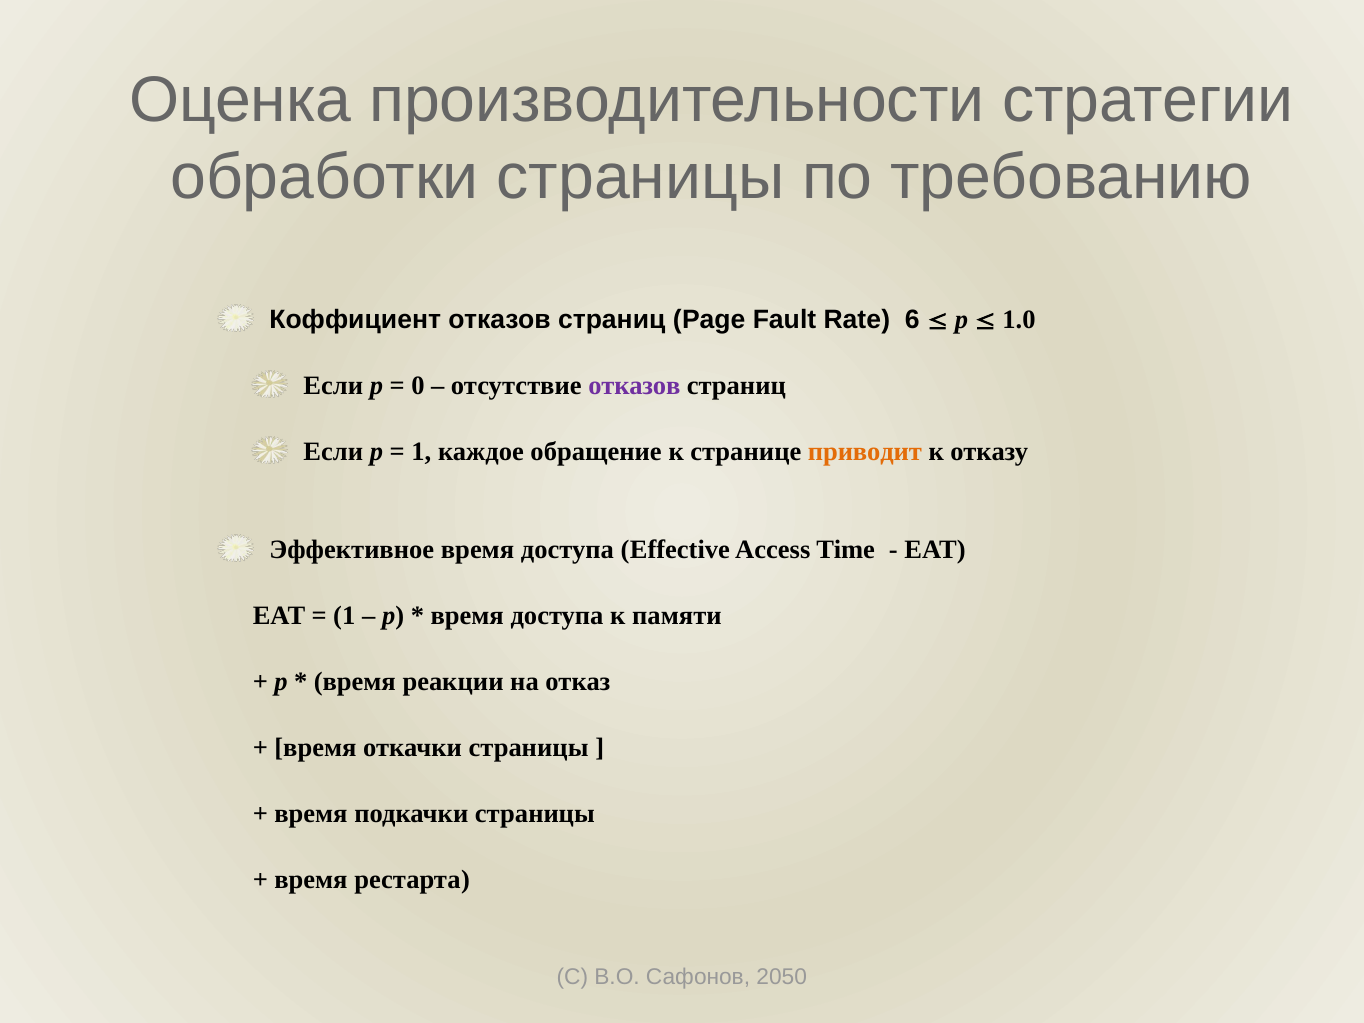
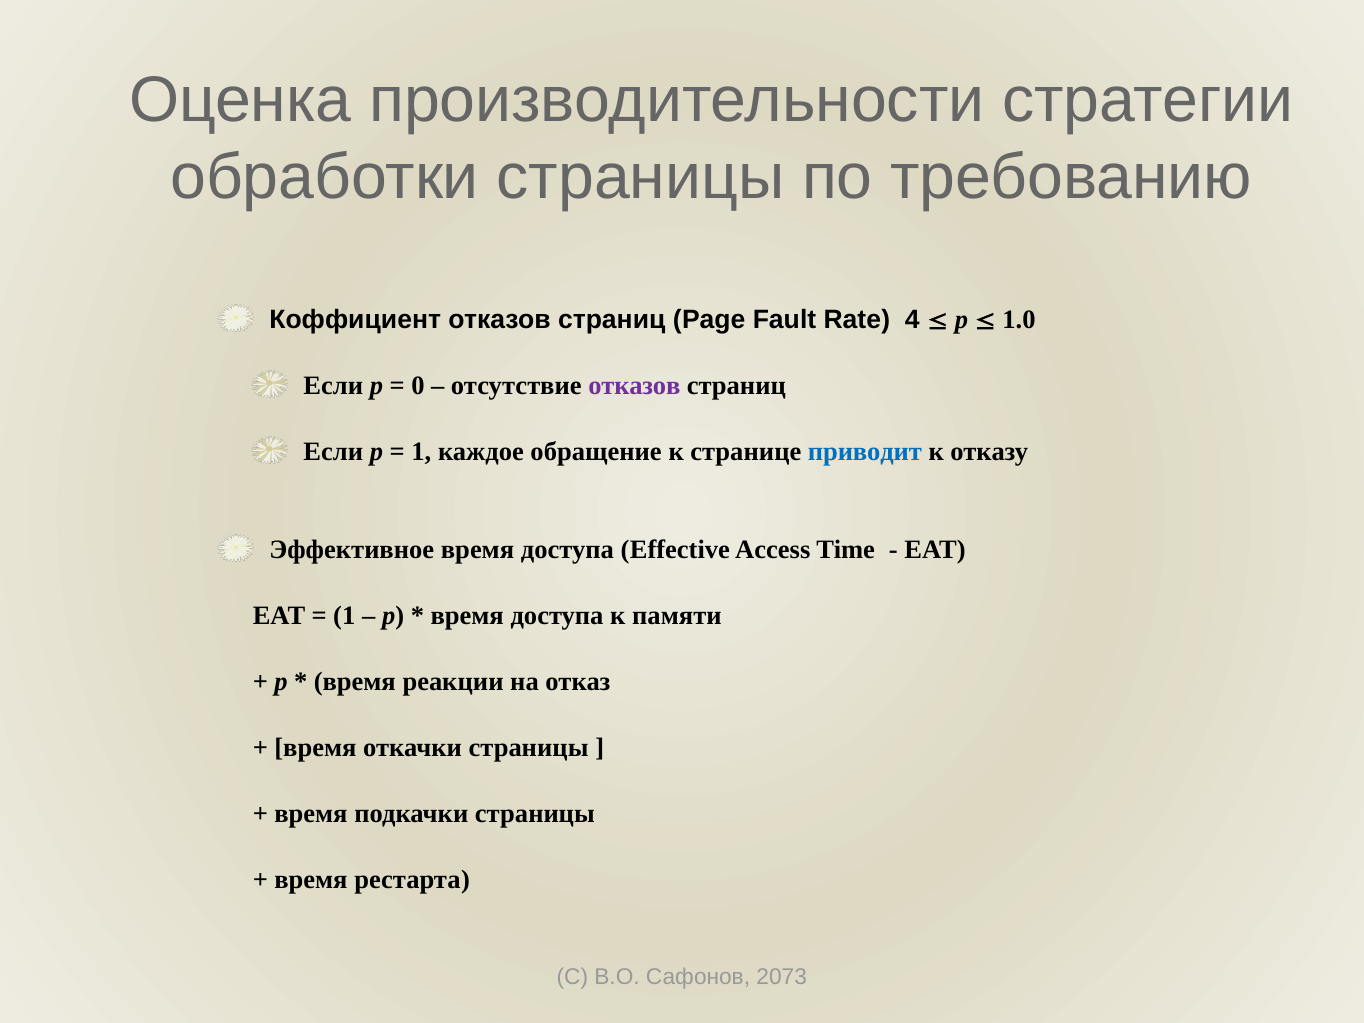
6: 6 -> 4
приводит colour: orange -> blue
2050: 2050 -> 2073
